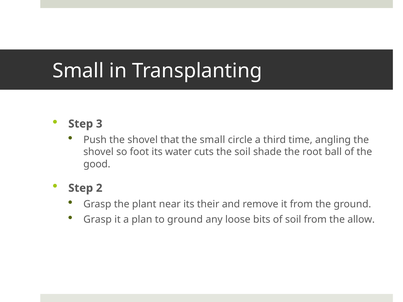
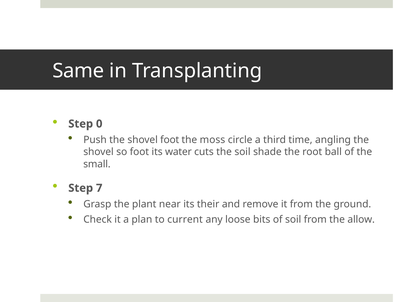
Small at (78, 71): Small -> Same
3: 3 -> 0
shovel that: that -> foot
the small: small -> moss
good: good -> small
2: 2 -> 7
Grasp at (98, 220): Grasp -> Check
to ground: ground -> current
